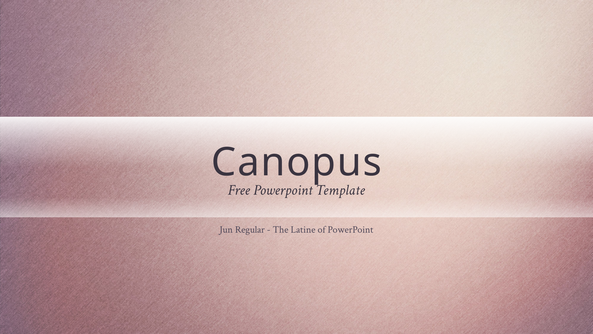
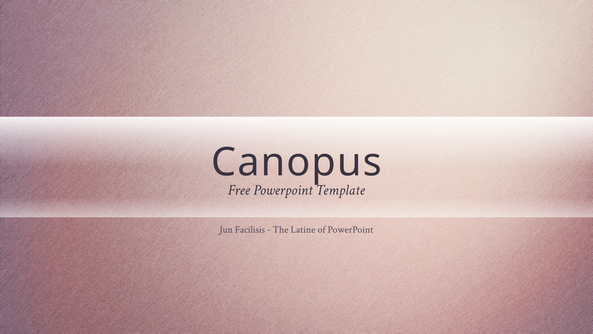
Regular: Regular -> Facilisis
